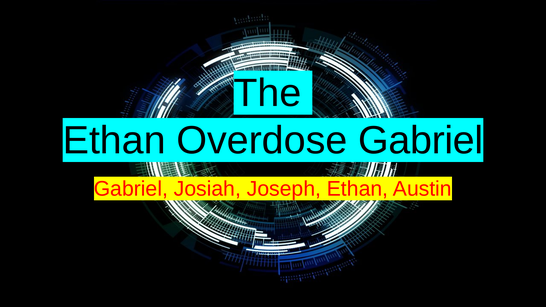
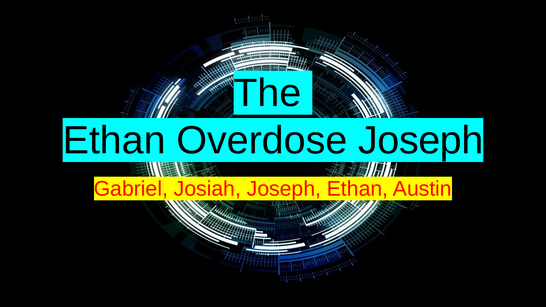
Overdose Gabriel: Gabriel -> Joseph
